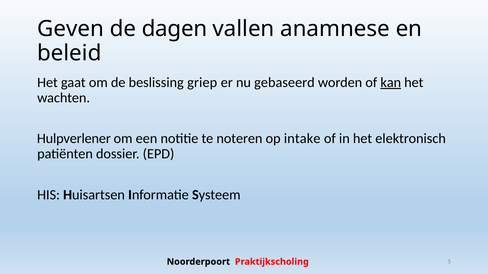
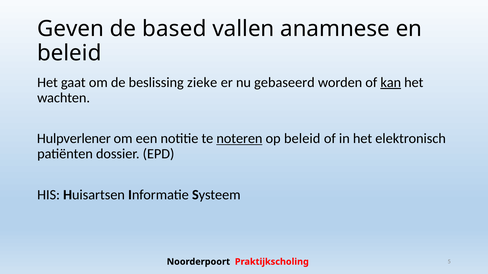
dagen: dagen -> based
griep: griep -> zieke
noteren underline: none -> present
op intake: intake -> beleid
